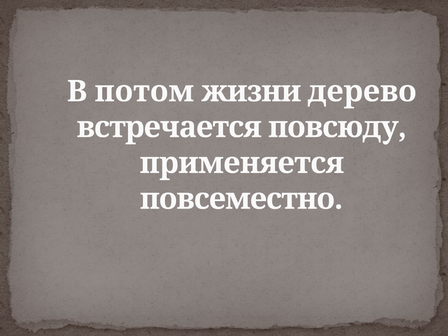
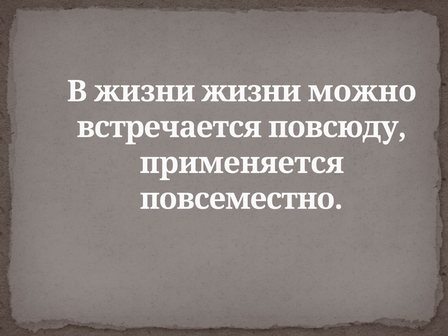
В потом: потом -> жизни
дерево: дерево -> можно
